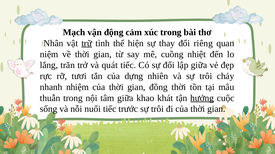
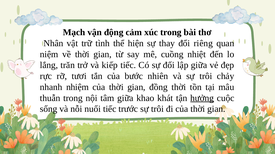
trữ underline: present -> none
quát: quát -> kiếp
dựng: dựng -> bước
